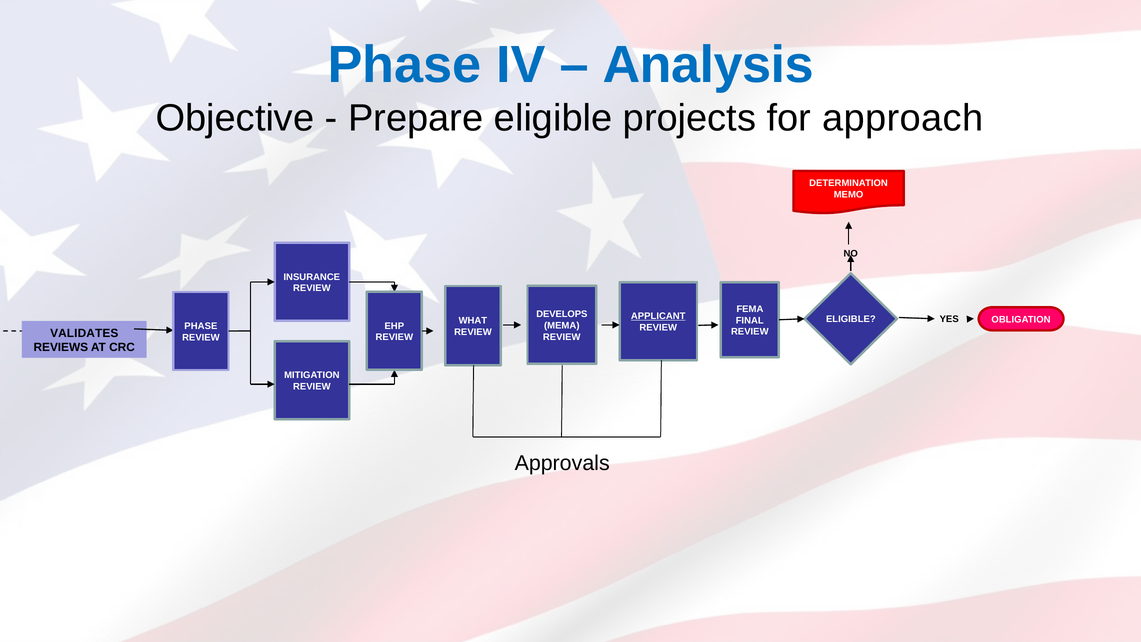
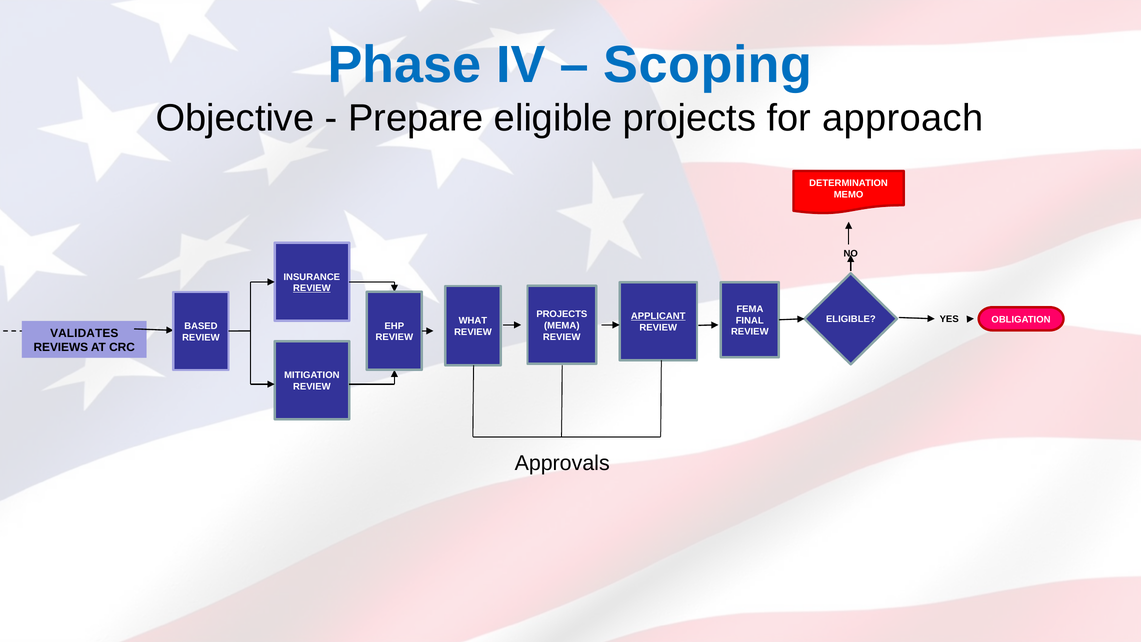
Analysis: Analysis -> Scoping
REVIEW at (312, 288) underline: none -> present
DEVELOPS at (562, 314): DEVELOPS -> PROJECTS
PHASE at (201, 326): PHASE -> BASED
